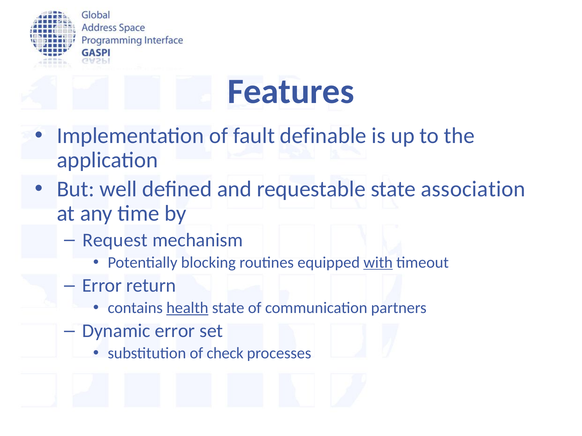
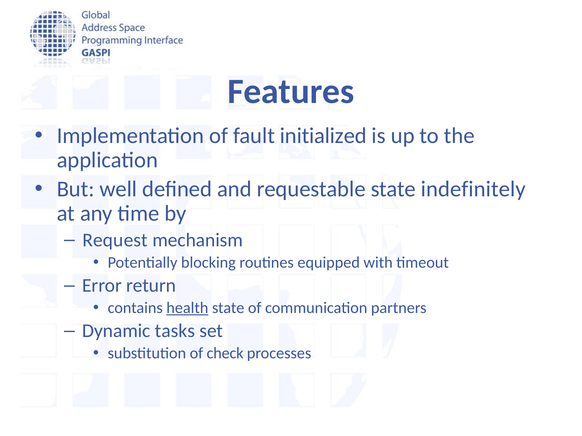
definable: definable -> initialized
association: association -> indefinitely
with underline: present -> none
Dynamic error: error -> tasks
